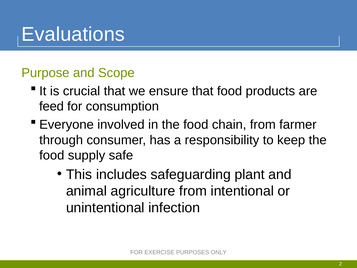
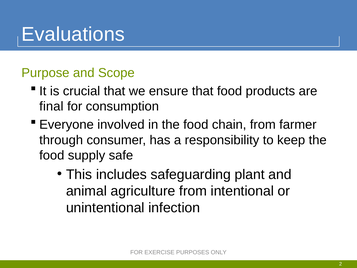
feed: feed -> final
